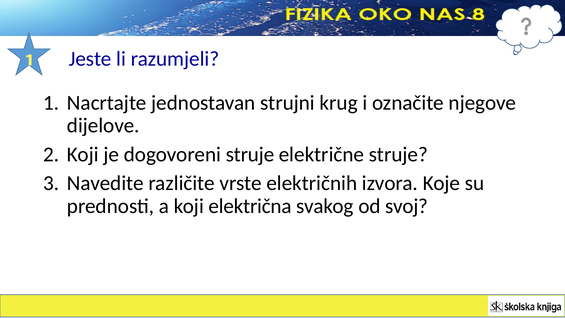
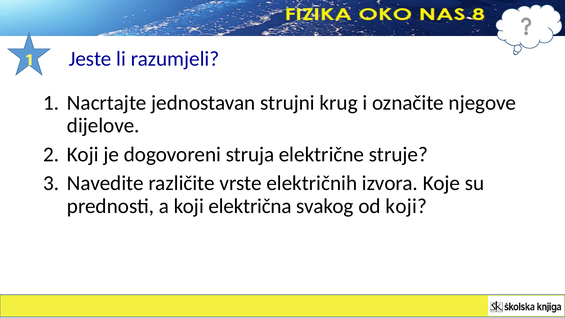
dogovoreni struje: struje -> struja
od svoj: svoj -> koji
